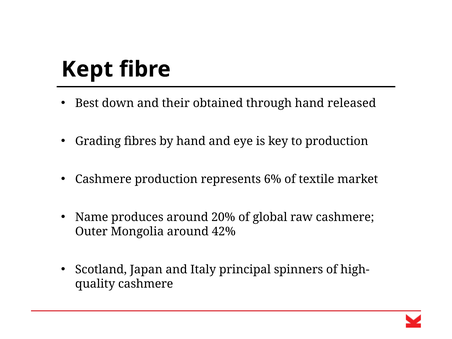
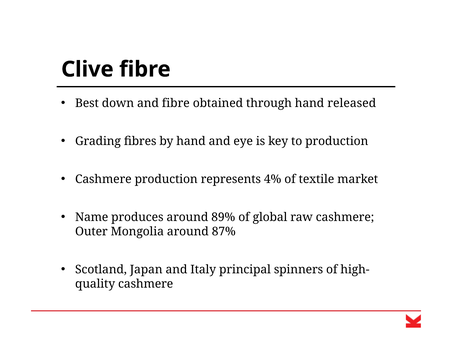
Kept: Kept -> Clive
and their: their -> fibre
6%: 6% -> 4%
20%: 20% -> 89%
42%: 42% -> 87%
